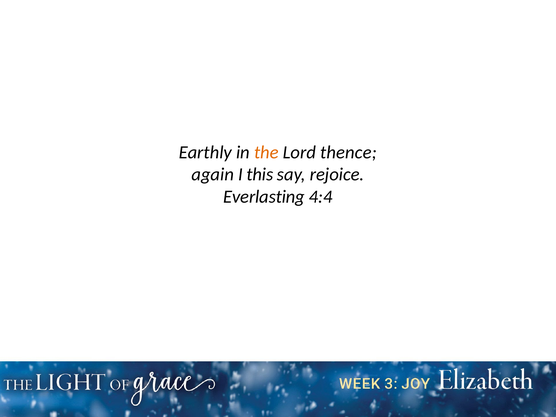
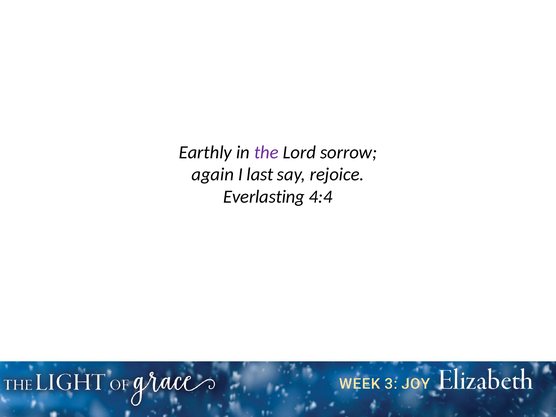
the colour: orange -> purple
thence: thence -> sorrow
this: this -> last
